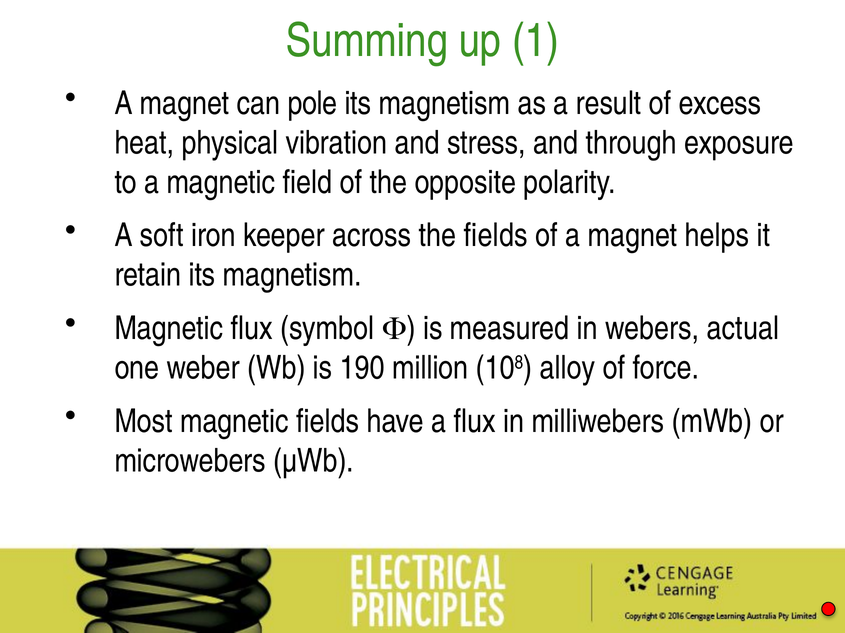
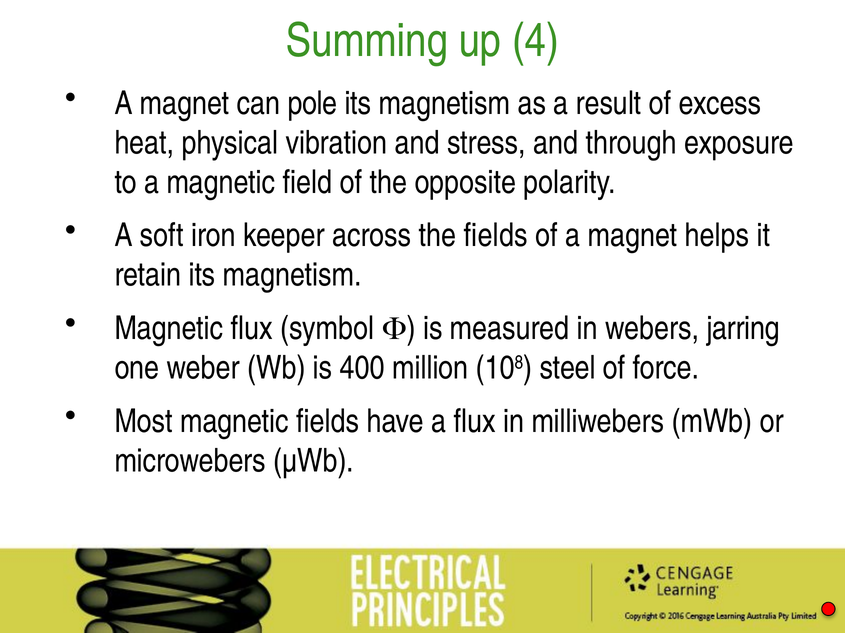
1: 1 -> 4
actual: actual -> jarring
190: 190 -> 400
alloy: alloy -> steel
